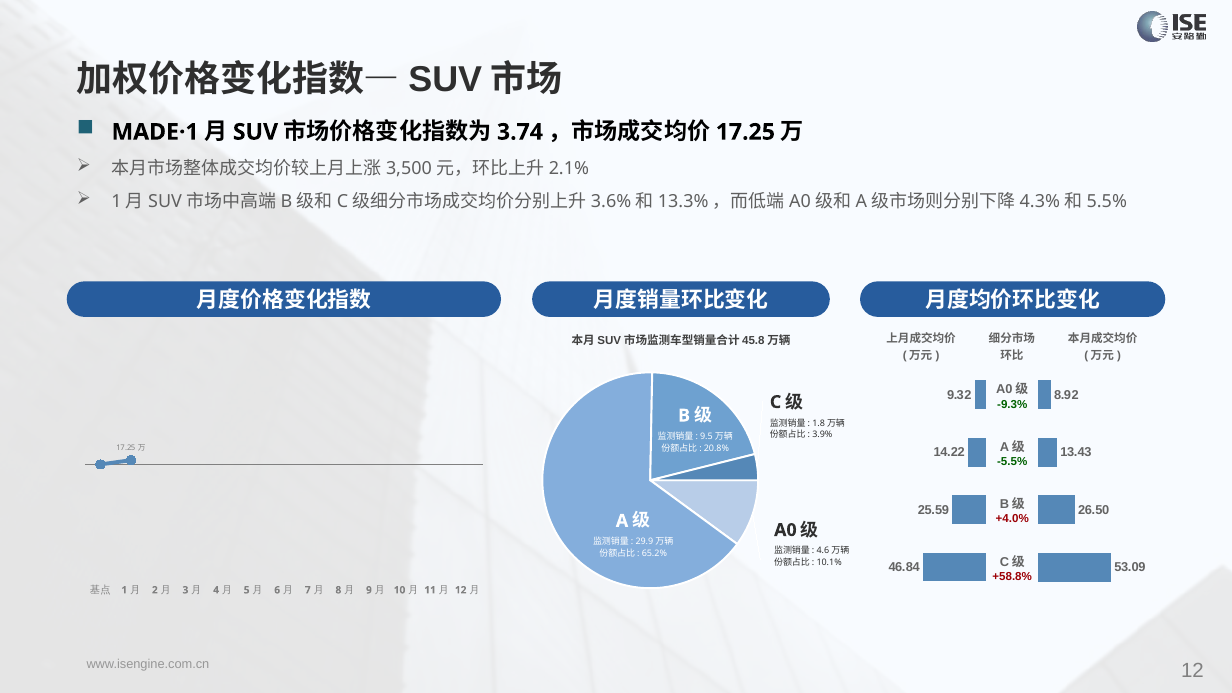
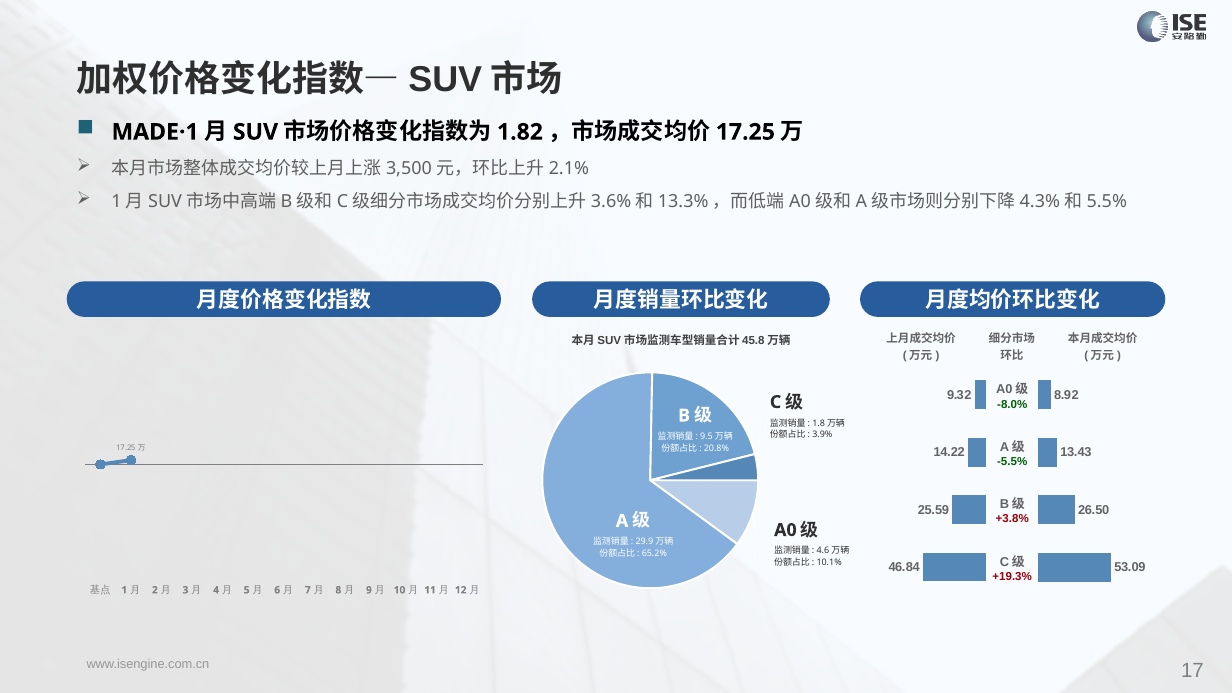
3.74: 3.74 -> 1.82
-9.3%: -9.3% -> -8.0%
+4.0%: +4.0% -> +3.8%
+58.8%: +58.8% -> +19.3%
12 at (1192, 671): 12 -> 17
